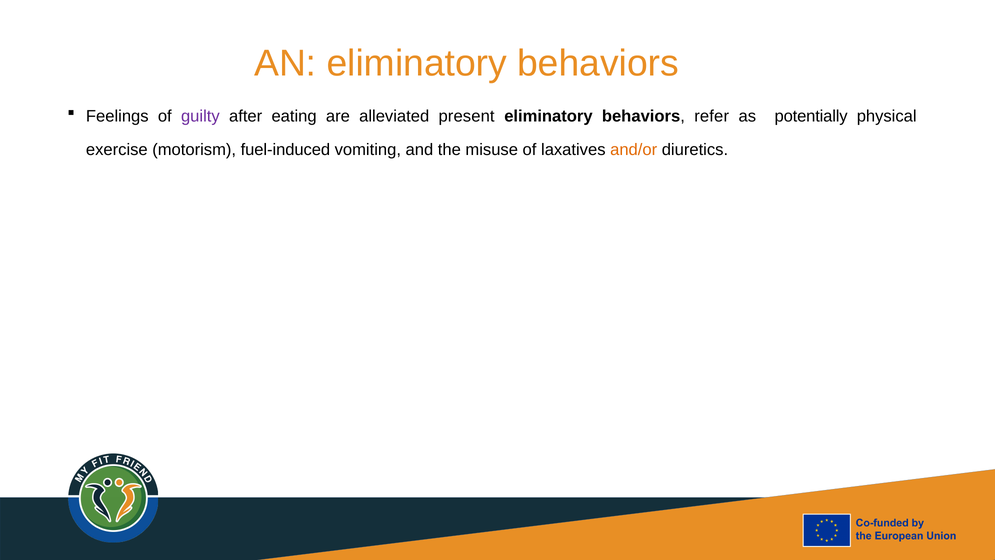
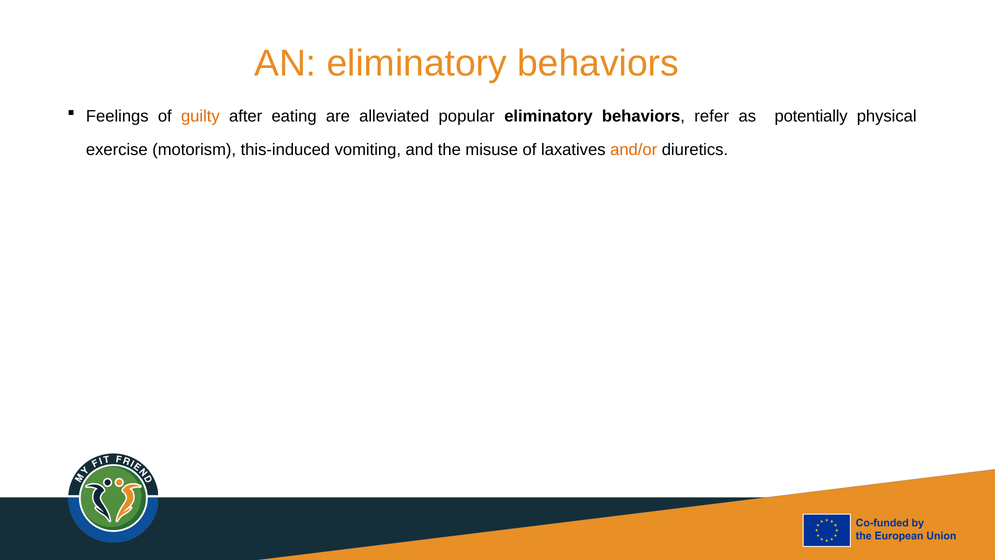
guilty colour: purple -> orange
present: present -> popular
fuel-induced: fuel-induced -> this-induced
